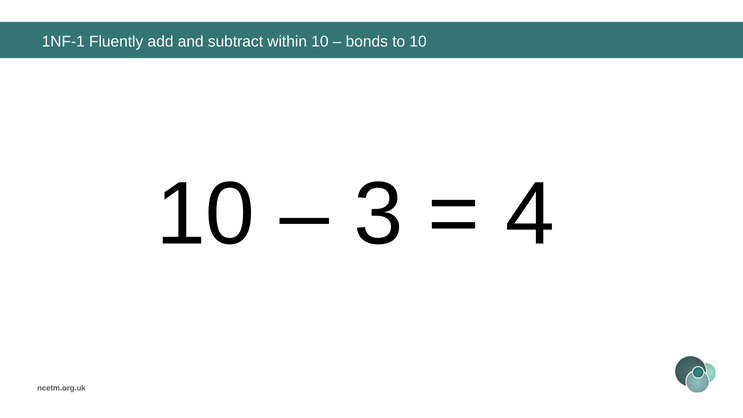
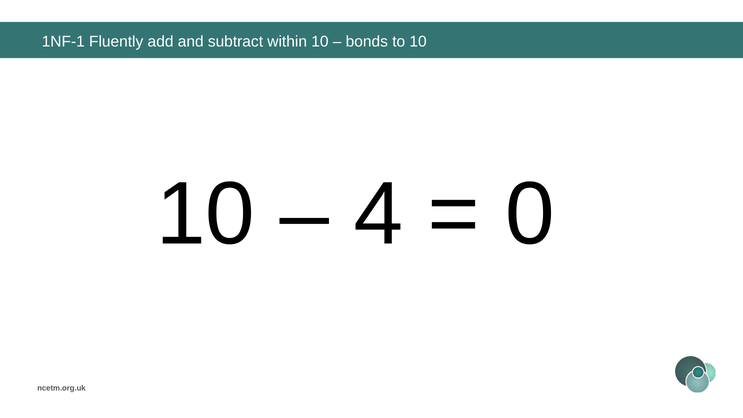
3: 3 -> 4
4: 4 -> 0
